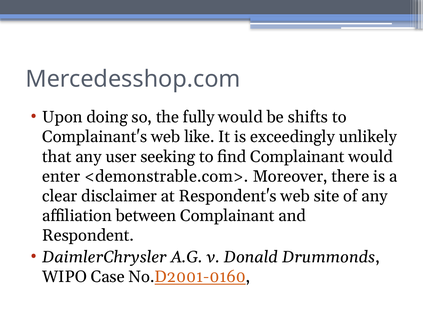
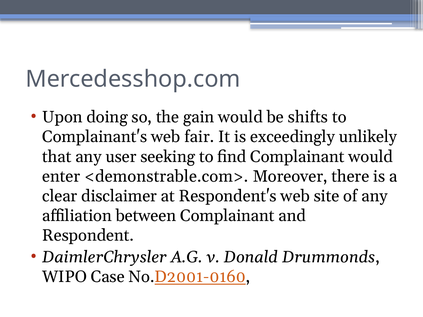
fully: fully -> gain
like: like -> fair
